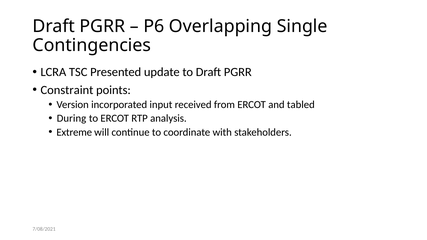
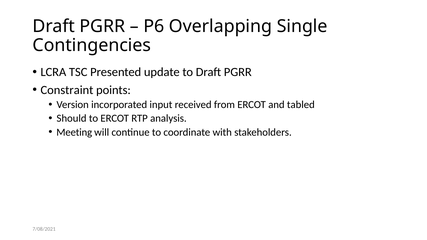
During: During -> Should
Extreme: Extreme -> Meeting
